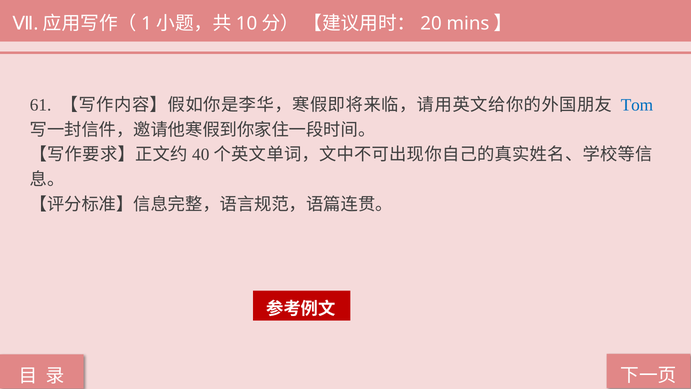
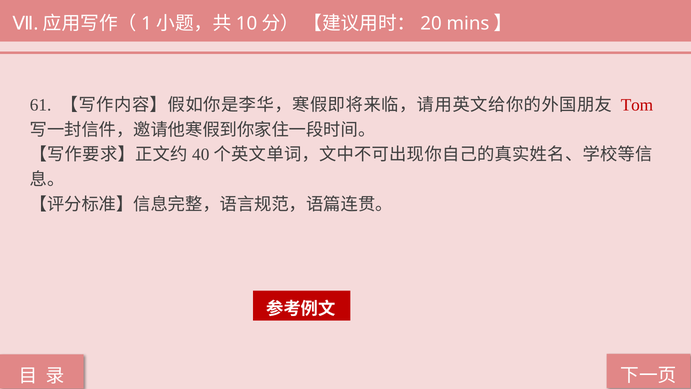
Tom colour: blue -> red
